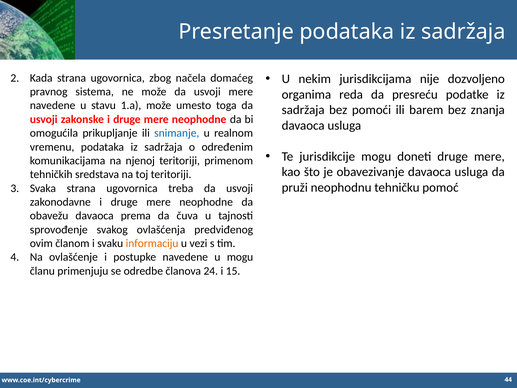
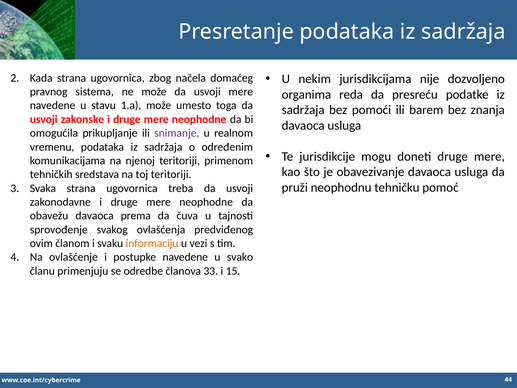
snimanje colour: blue -> purple
u mogu: mogu -> svako
24: 24 -> 33
